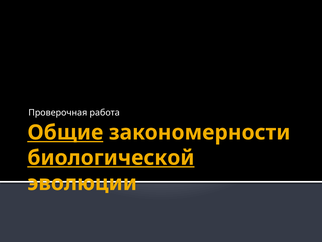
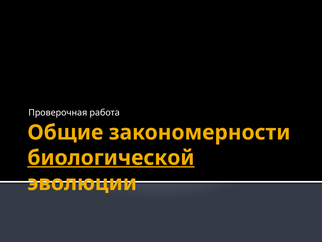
Общие underline: present -> none
